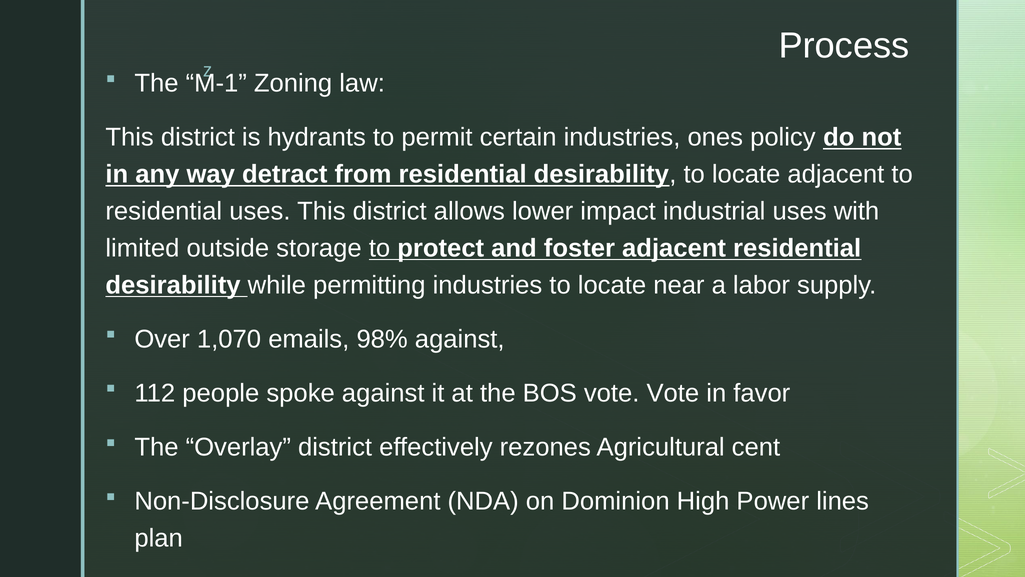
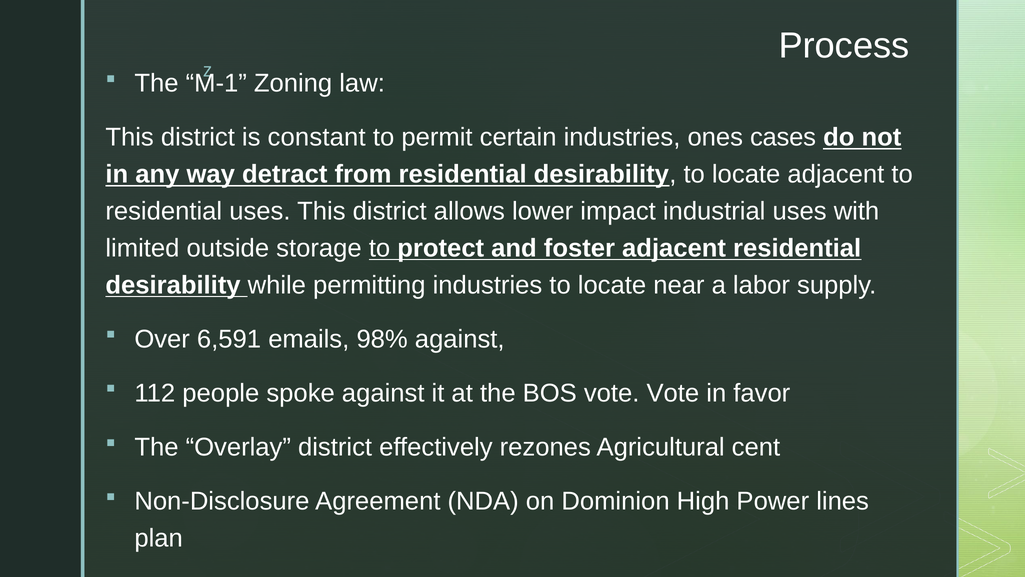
hydrants: hydrants -> constant
policy: policy -> cases
1,070: 1,070 -> 6,591
